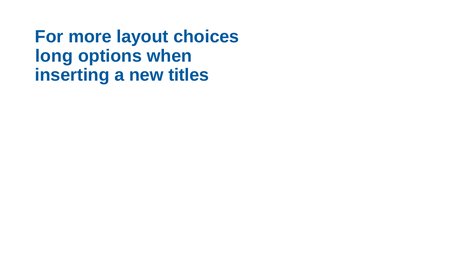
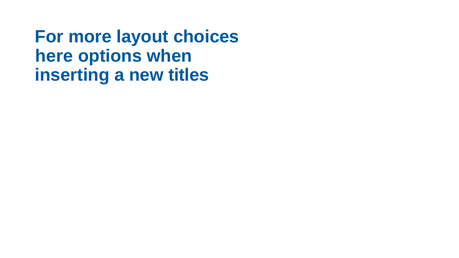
long: long -> here
